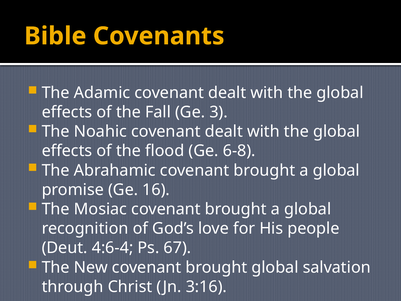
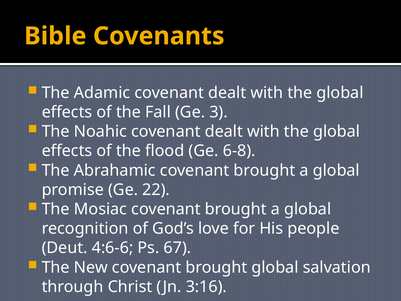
16: 16 -> 22
4:6-4: 4:6-4 -> 4:6-6
